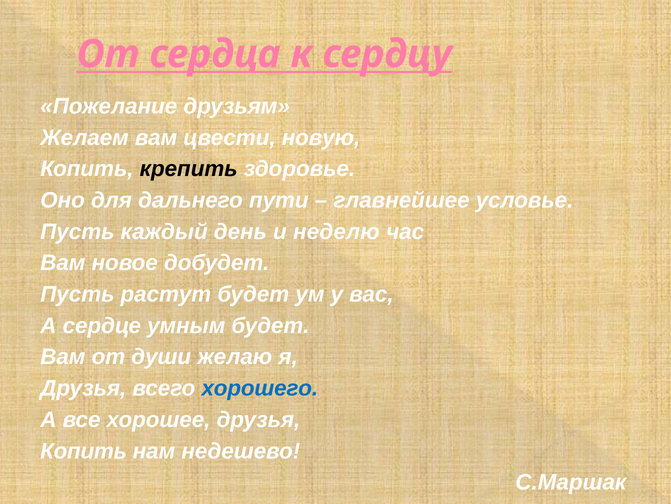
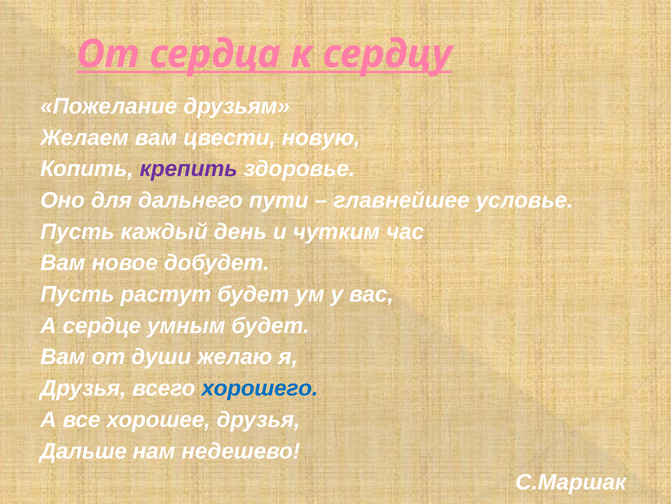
крепить colour: black -> purple
неделю: неделю -> чутким
Копить at (84, 450): Копить -> Дальше
